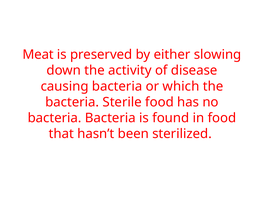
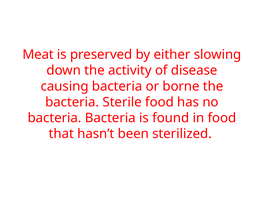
which: which -> borne
